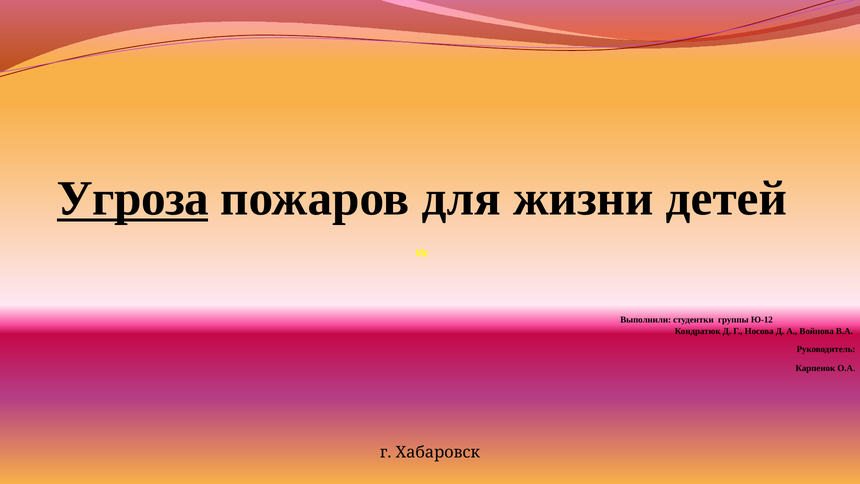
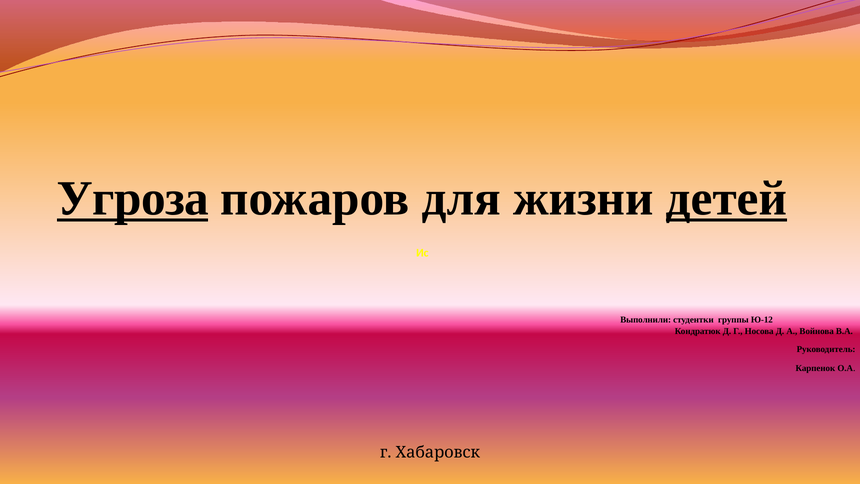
детей underline: none -> present
